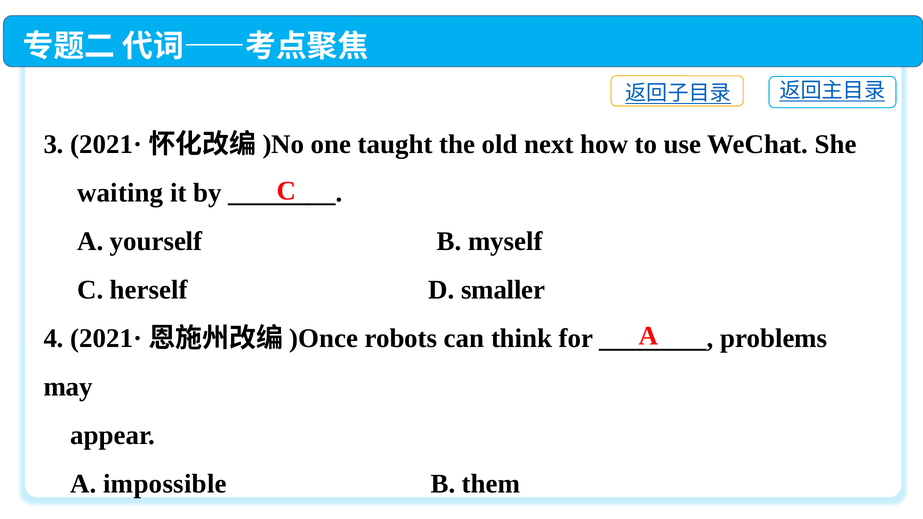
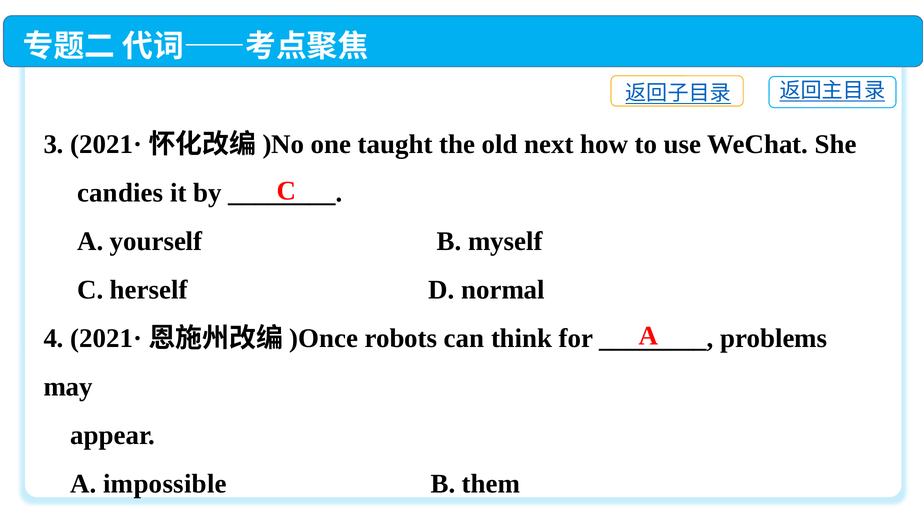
waiting: waiting -> candies
smaller: smaller -> normal
